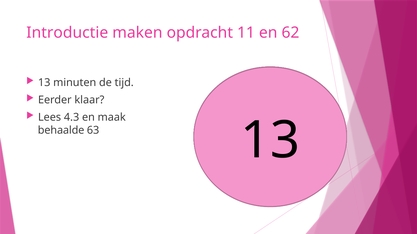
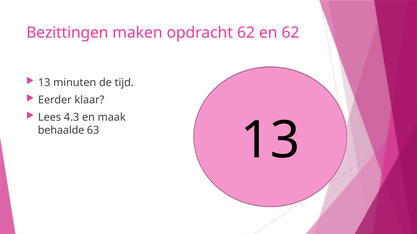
Introductie: Introductie -> Bezittingen
opdracht 11: 11 -> 62
